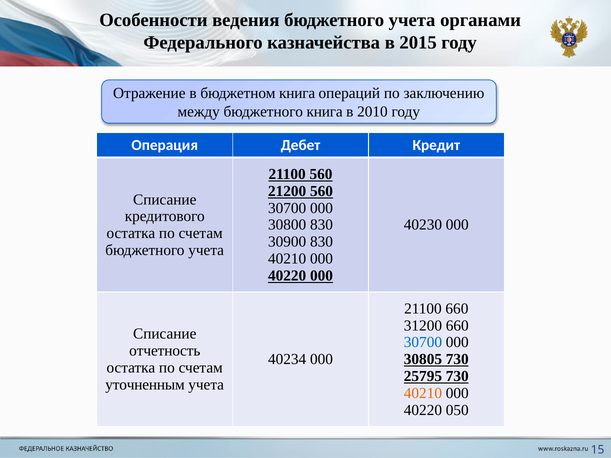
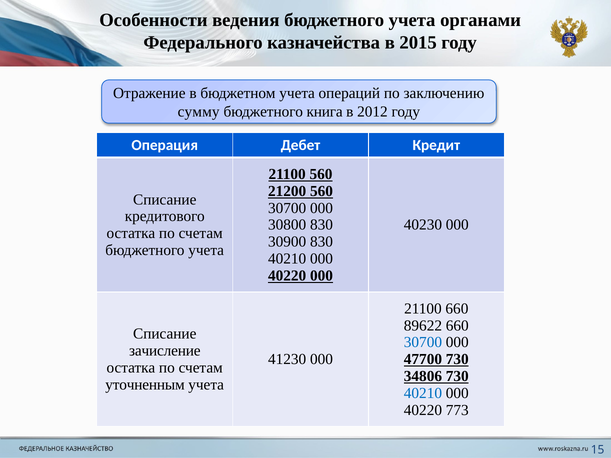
бюджетном книга: книга -> учета
между: между -> сумму
2010: 2010 -> 2012
31200: 31200 -> 89622
отчетность: отчетность -> зачисление
40234: 40234 -> 41230
30805: 30805 -> 47700
25795: 25795 -> 34806
40210 at (423, 393) colour: orange -> blue
050: 050 -> 773
